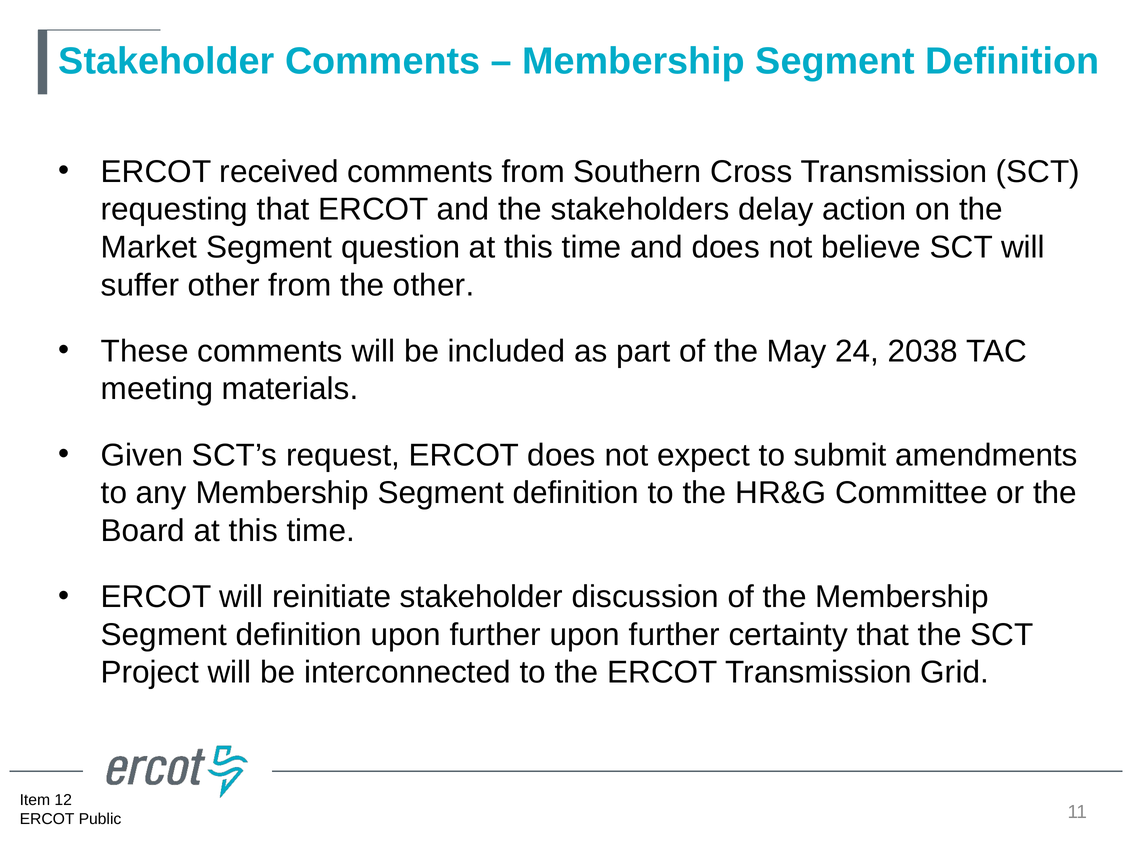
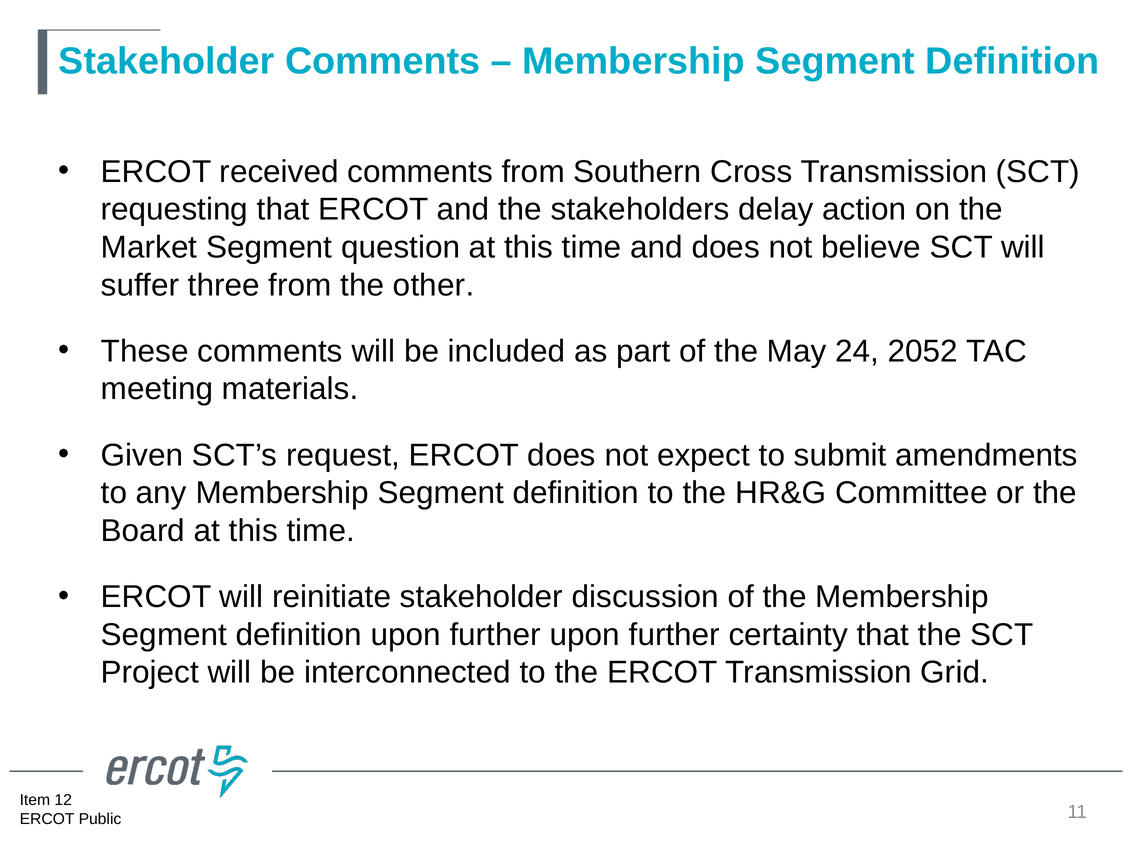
suffer other: other -> three
2038: 2038 -> 2052
